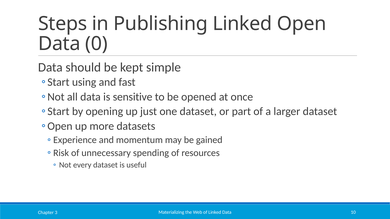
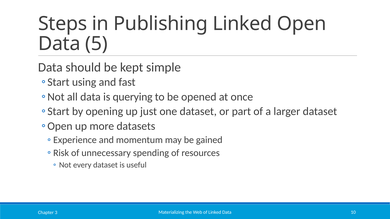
0: 0 -> 5
sensitive: sensitive -> querying
